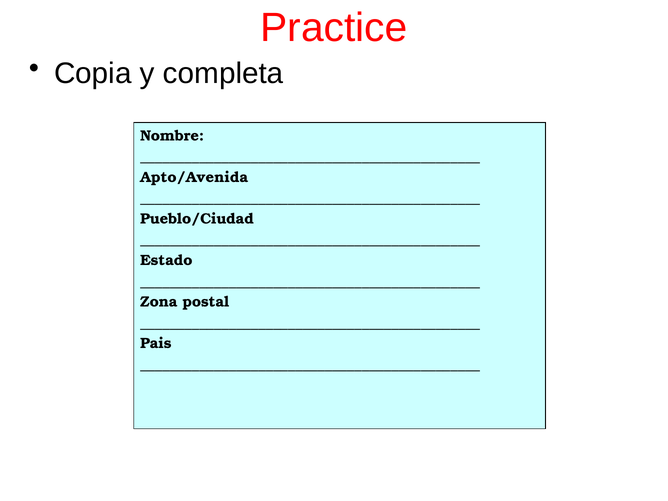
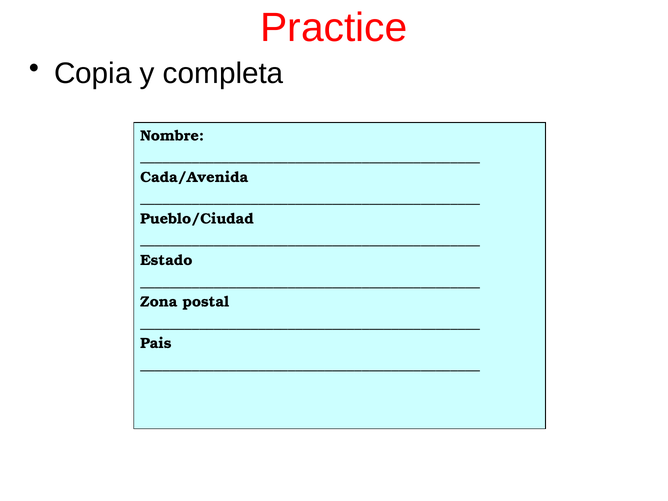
Apto/Avenida: Apto/Avenida -> Cada/Avenida
